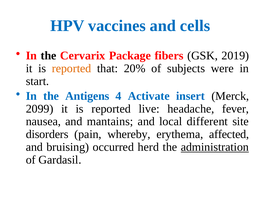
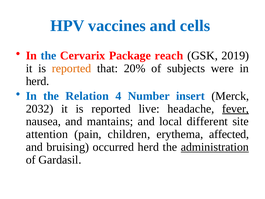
the at (49, 56) colour: black -> blue
fibers: fibers -> reach
start at (37, 81): start -> herd
Antigens: Antigens -> Relation
Activate: Activate -> Number
2099: 2099 -> 2032
fever underline: none -> present
disorders: disorders -> attention
whereby: whereby -> children
